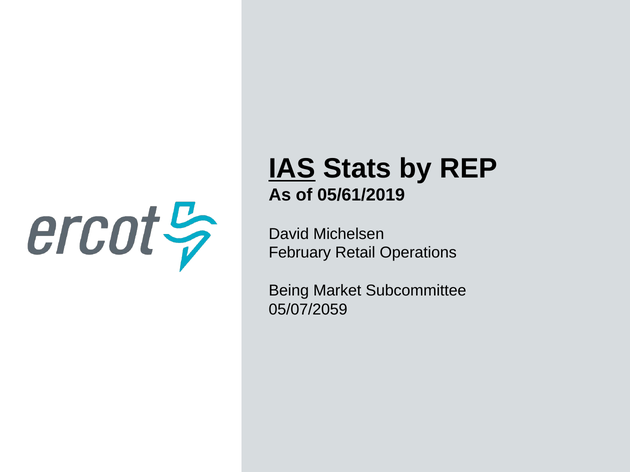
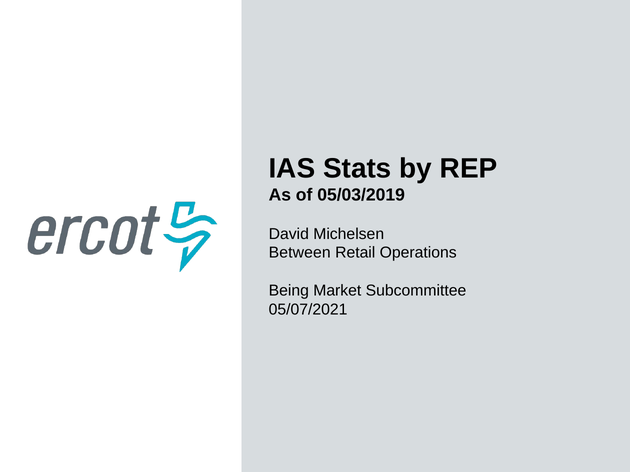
IAS underline: present -> none
05/61/2019: 05/61/2019 -> 05/03/2019
February: February -> Between
05/07/2059: 05/07/2059 -> 05/07/2021
